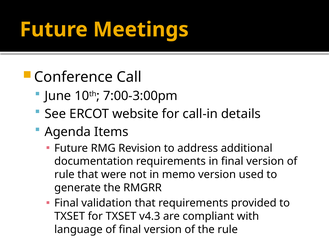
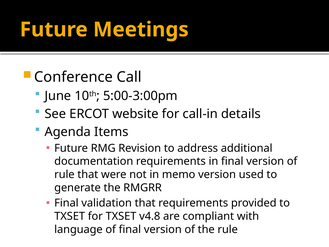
7:00-3:00pm: 7:00-3:00pm -> 5:00-3:00pm
v4.3: v4.3 -> v4.8
